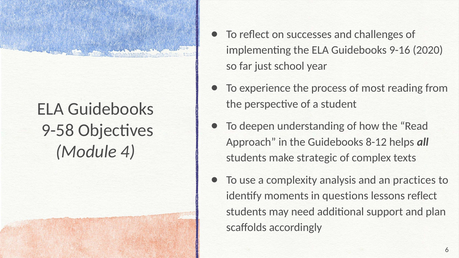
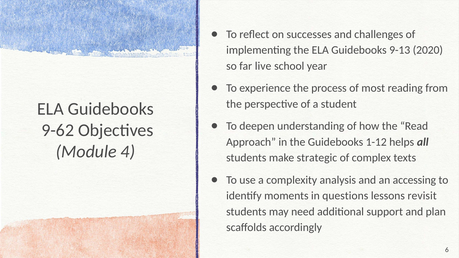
9-16: 9-16 -> 9-13
just: just -> live
9-58: 9-58 -> 9-62
8-12: 8-12 -> 1-12
practices: practices -> accessing
lessons reflect: reflect -> revisit
